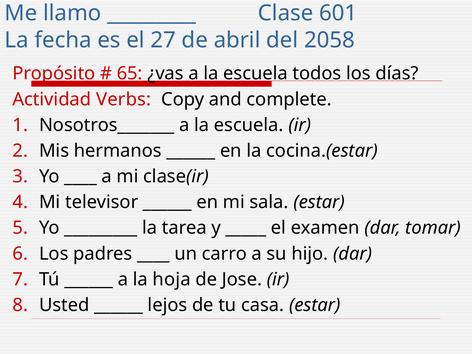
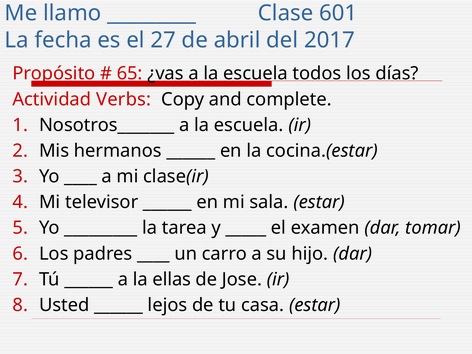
2058: 2058 -> 2017
hoja: hoja -> ellas
